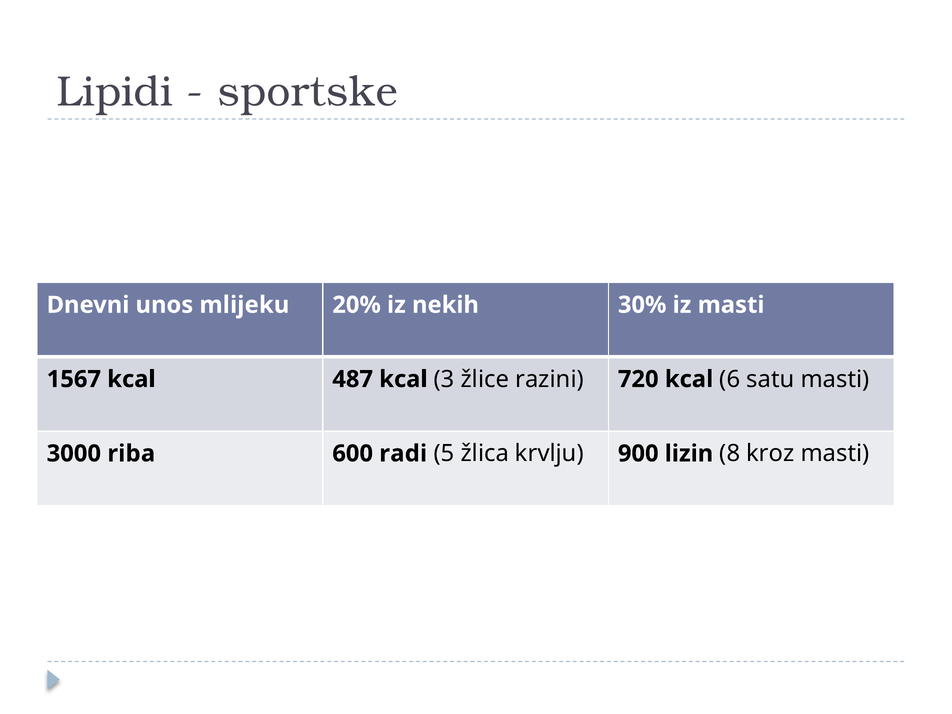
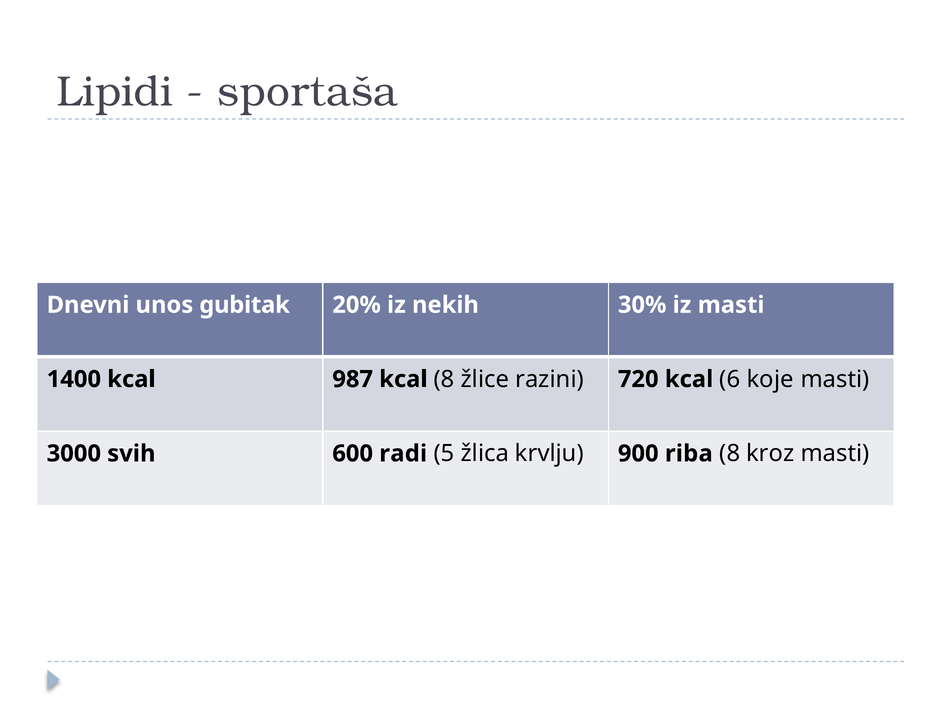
sportske: sportske -> sportaša
mlijeku: mlijeku -> gubitak
1567: 1567 -> 1400
487: 487 -> 987
kcal 3: 3 -> 8
satu: satu -> koje
riba: riba -> svih
lizin: lizin -> riba
